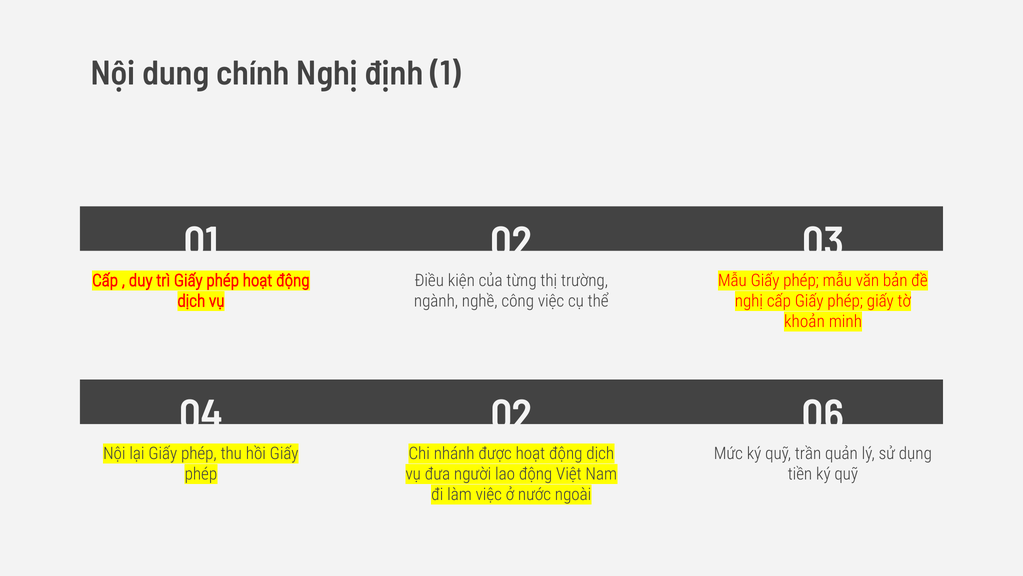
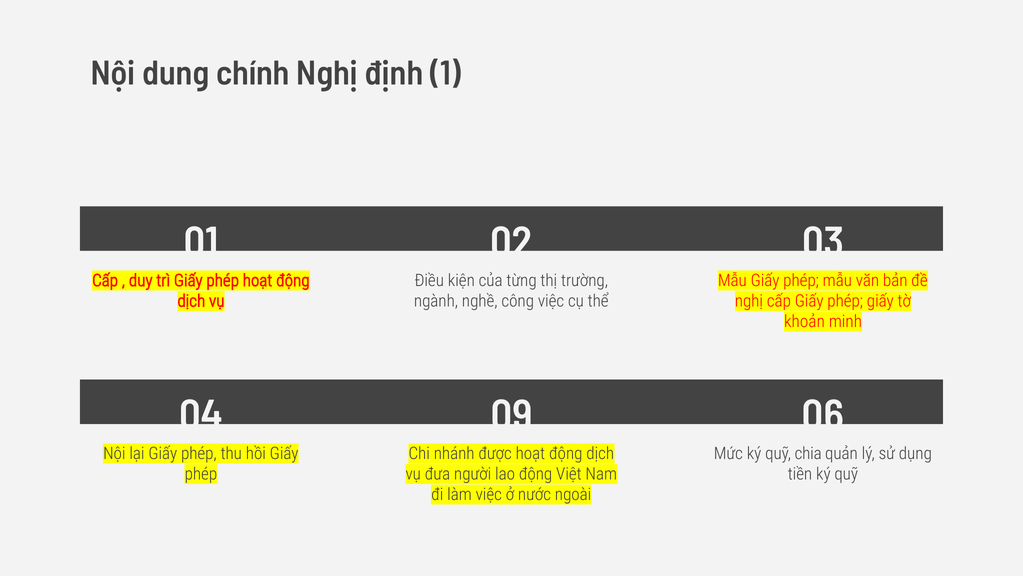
04 02: 02 -> 09
trần: trần -> chia
